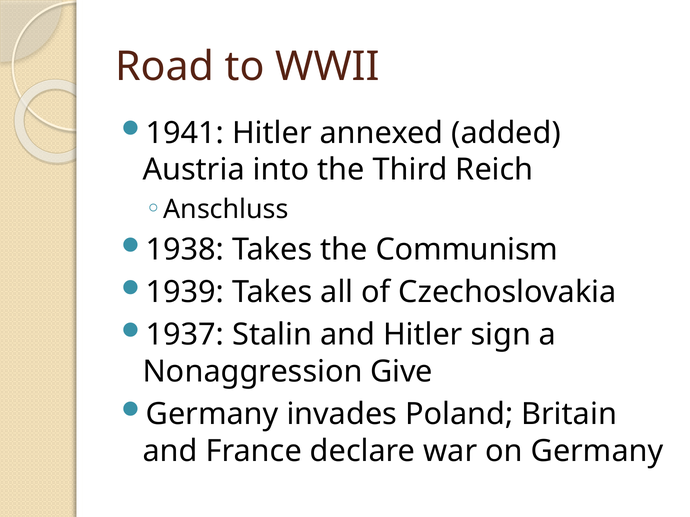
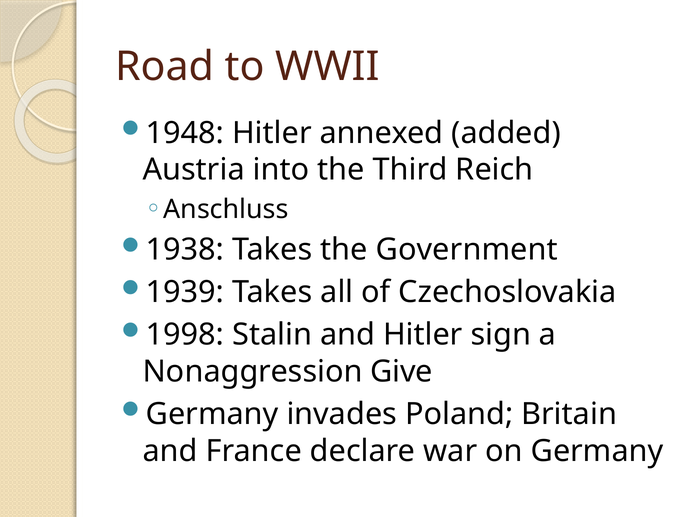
1941: 1941 -> 1948
Communism: Communism -> Government
1937: 1937 -> 1998
